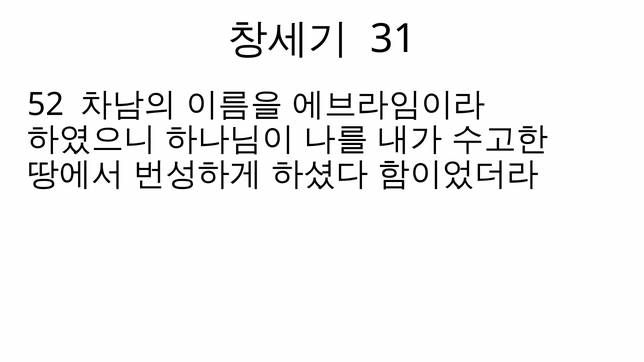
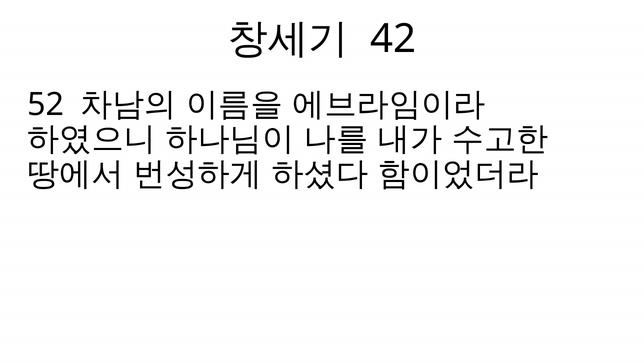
31: 31 -> 42
